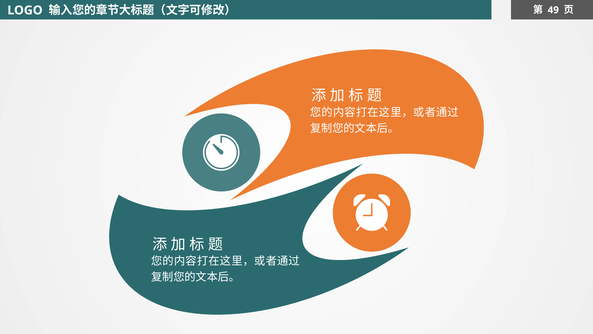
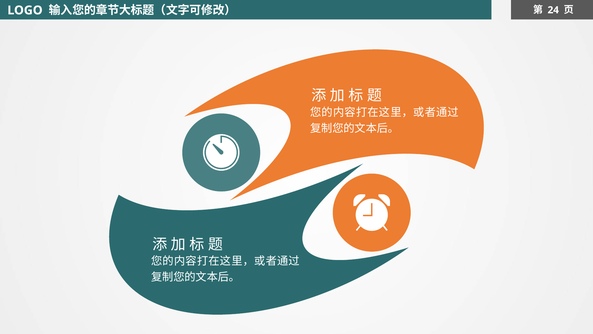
49: 49 -> 24
